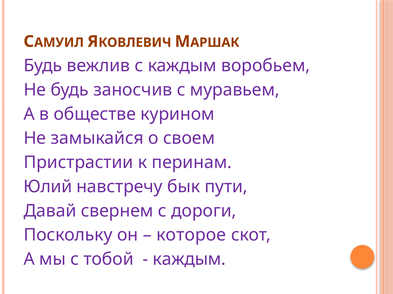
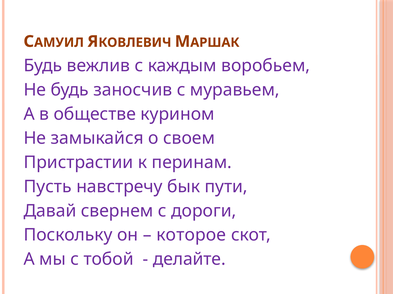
Юлий: Юлий -> Пусть
каждым at (189, 260): каждым -> делайте
